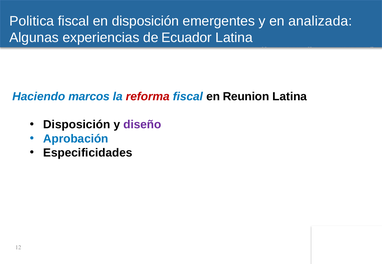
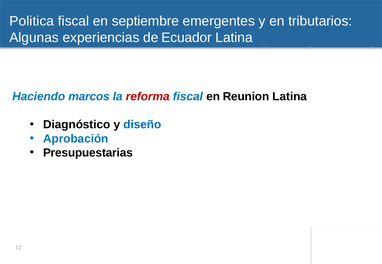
en disposición: disposición -> septiembre
analizada: analizada -> tributarios
Disposición at (77, 125): Disposición -> Diagnóstico
diseño colour: purple -> blue
Especificidades: Especificidades -> Presupuestarias
